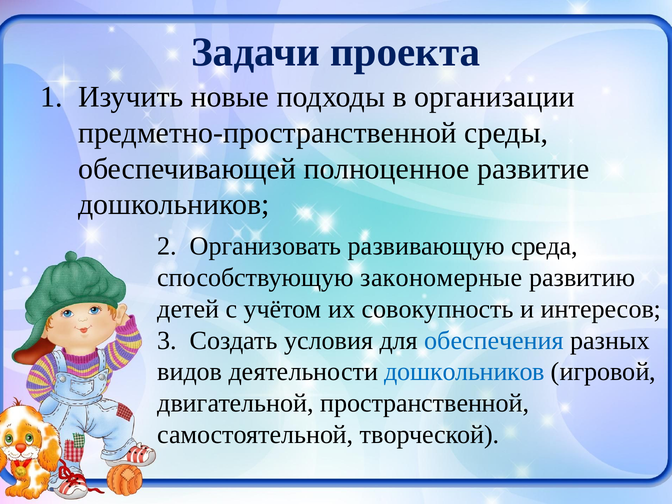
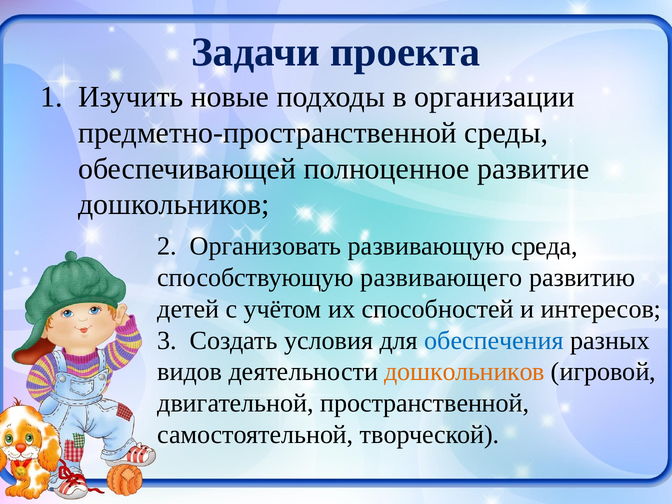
закономерные: закономерные -> развивающего
совокупность: совокупность -> способностей
дошкольников at (465, 372) colour: blue -> orange
